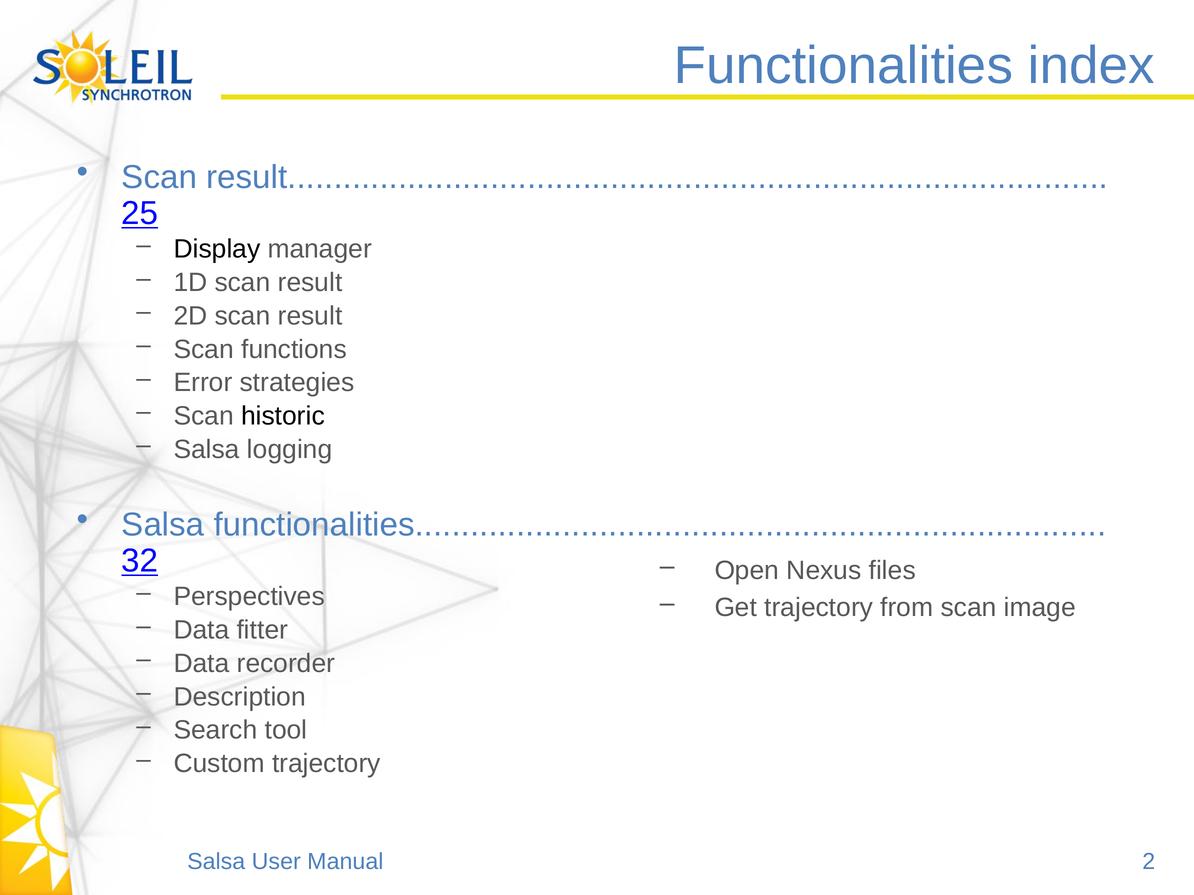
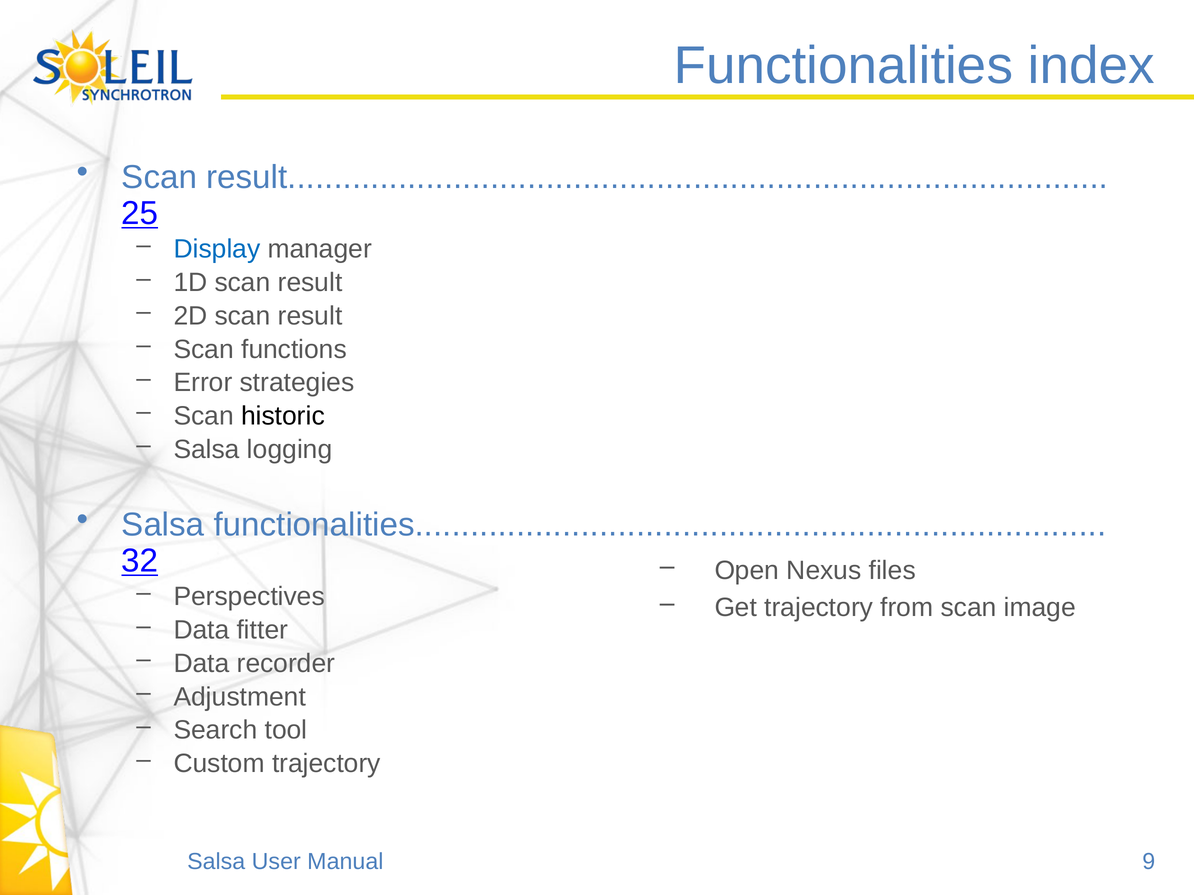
Display colour: black -> blue
Description: Description -> Adjustment
2: 2 -> 9
